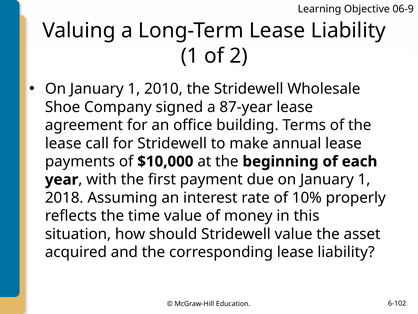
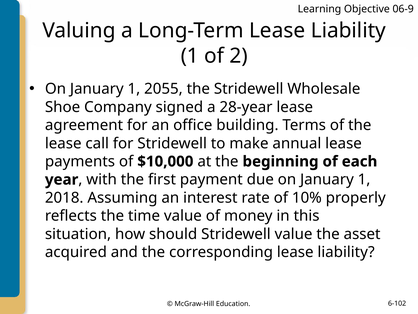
2010: 2010 -> 2055
87-year: 87-year -> 28-year
